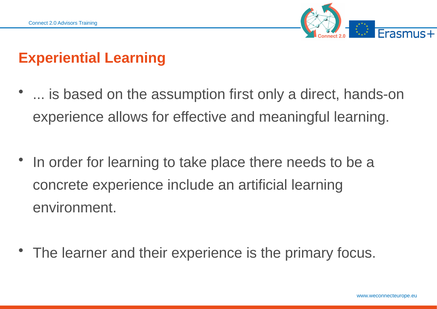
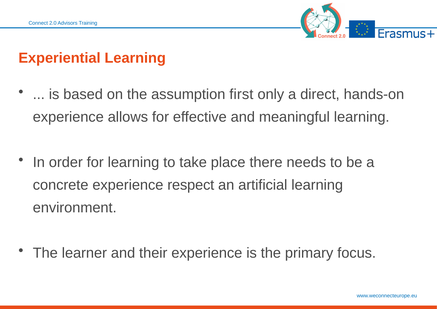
include: include -> respect
